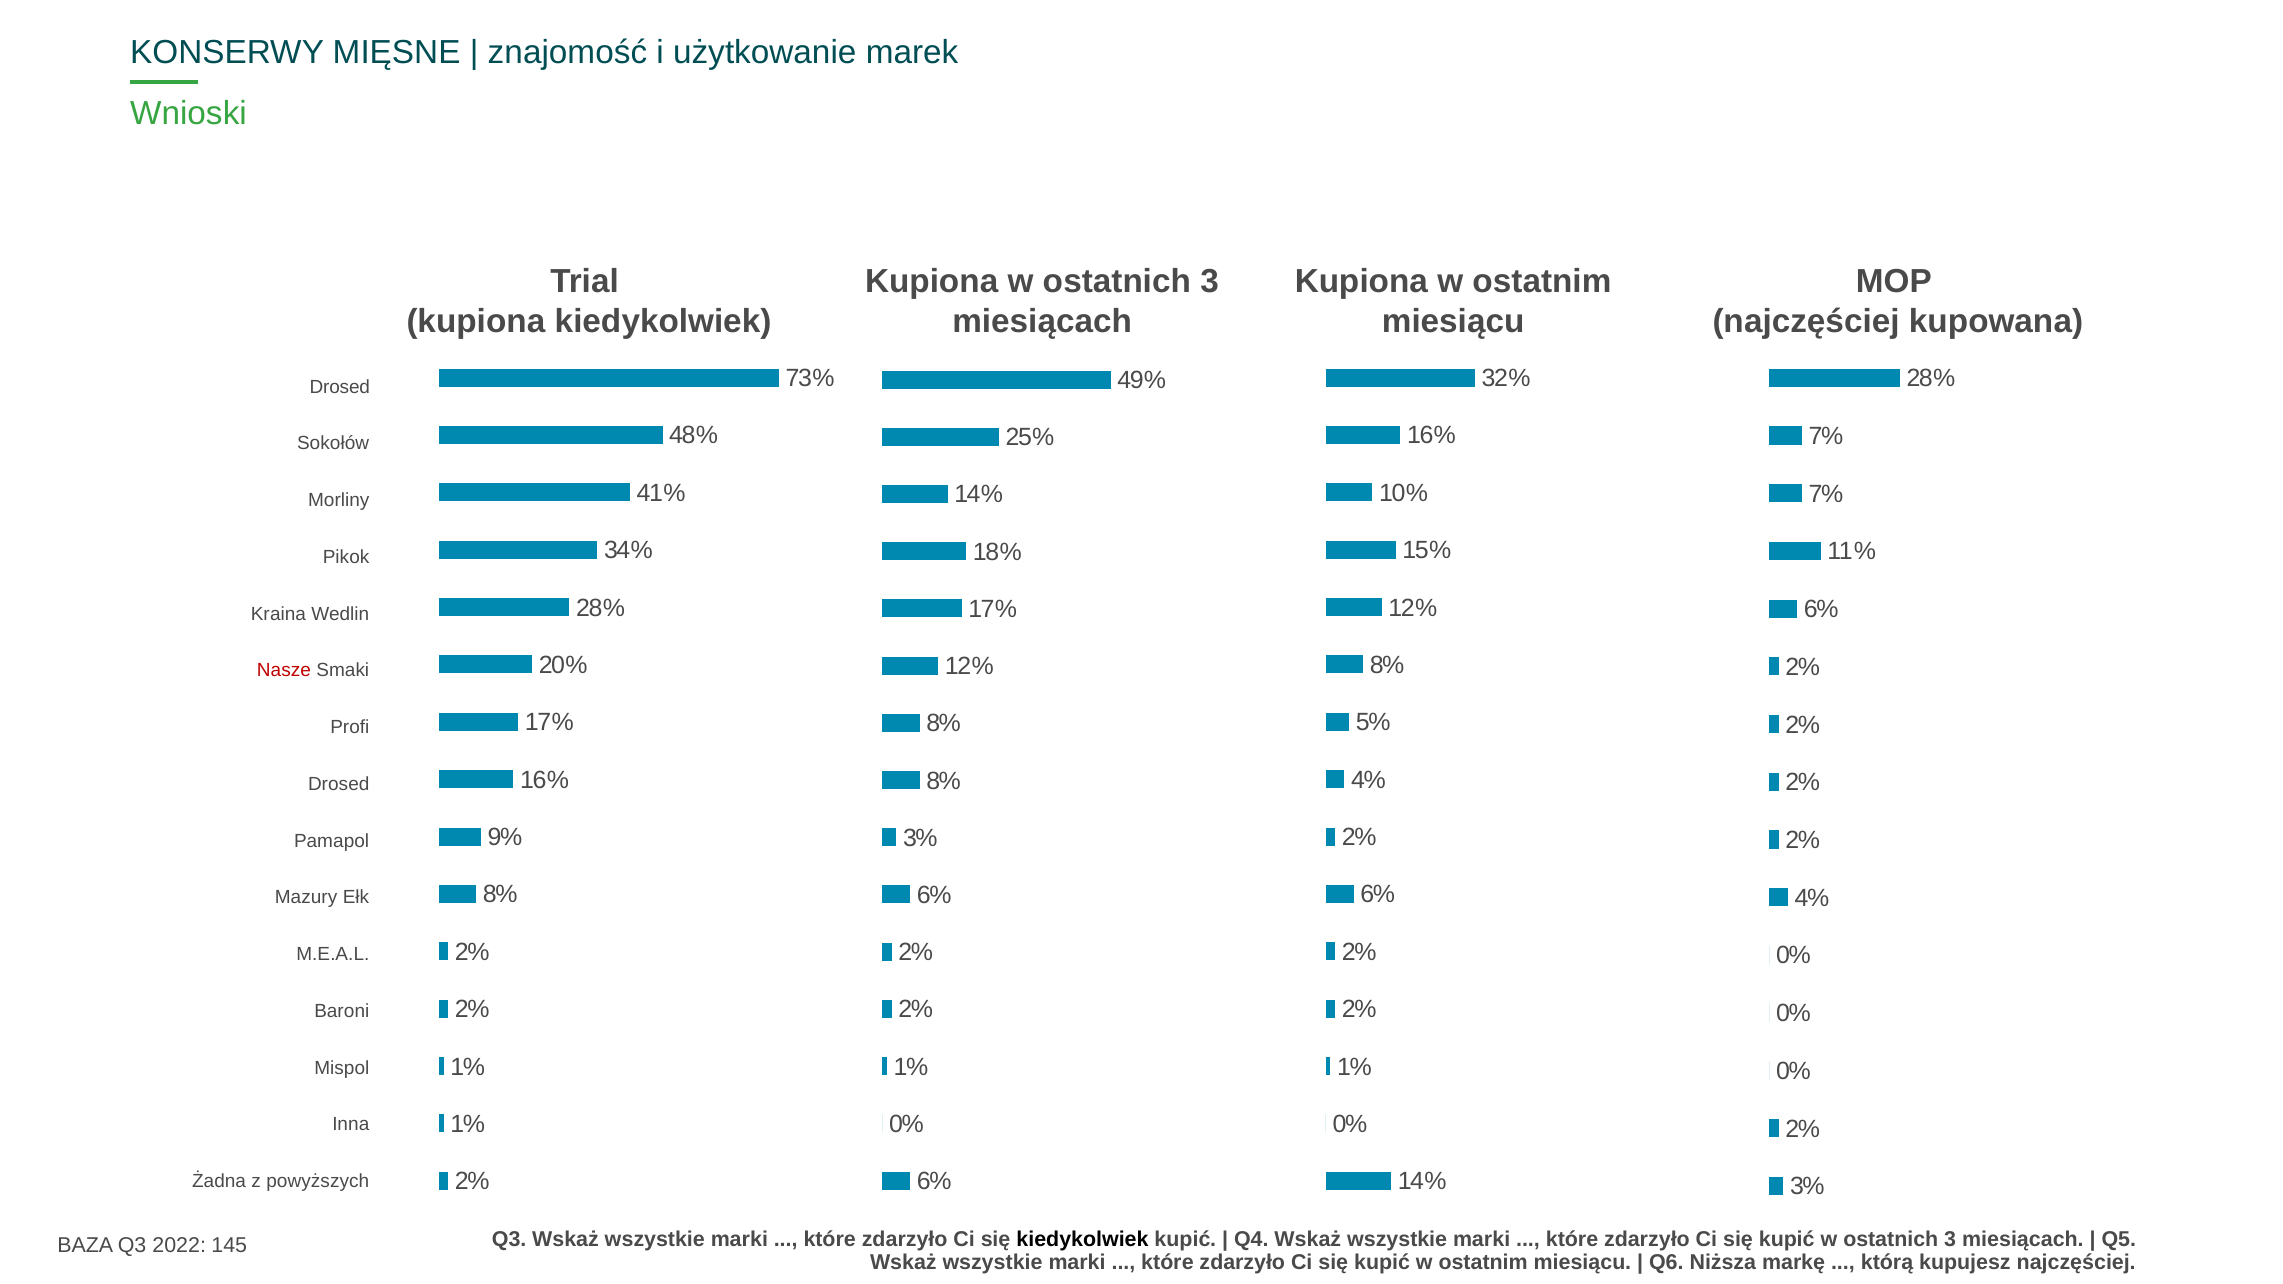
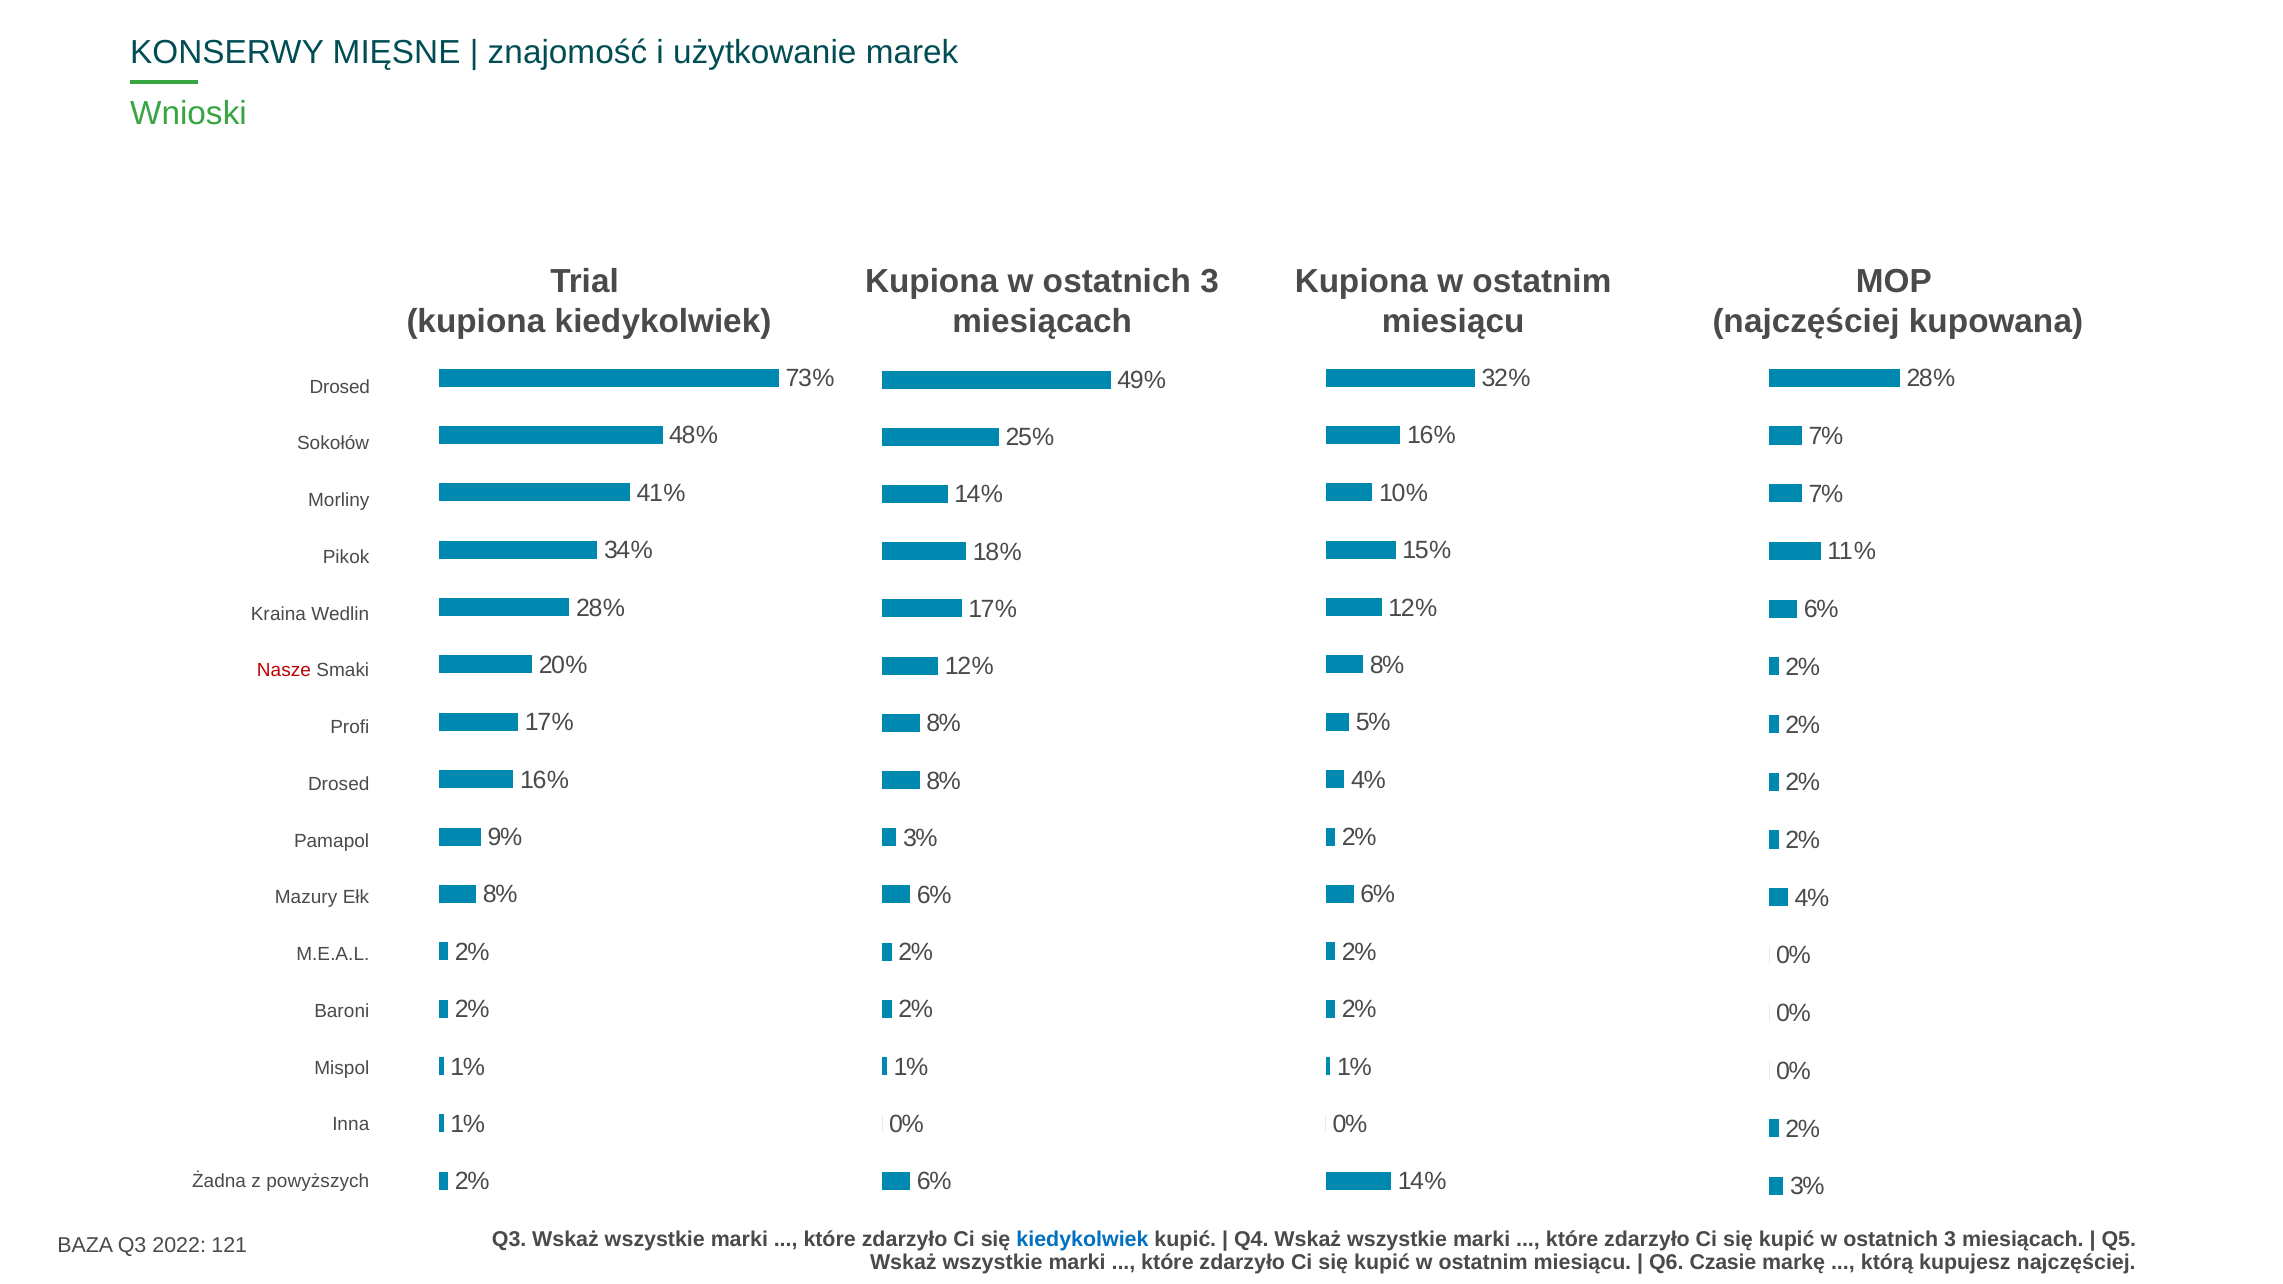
kiedykolwiek at (1083, 1240) colour: black -> blue
145: 145 -> 121
Niższa: Niższa -> Czasie
